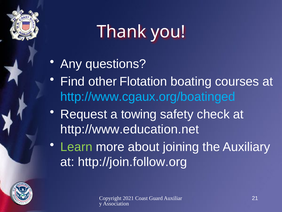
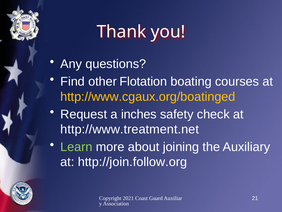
http://www.cgaux.org/boatinged colour: light blue -> yellow
towing: towing -> inches
http://www.education.net: http://www.education.net -> http://www.treatment.net
